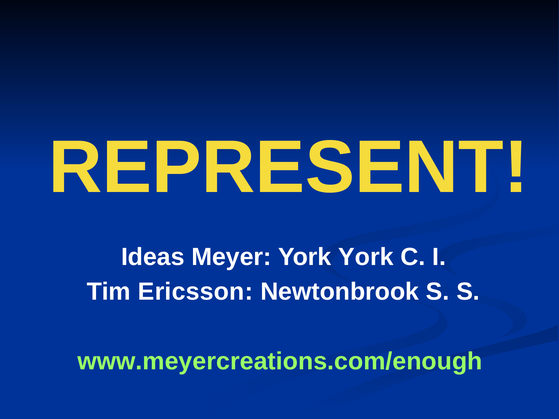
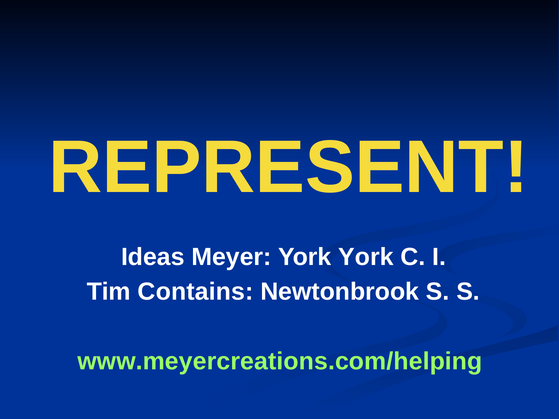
Ericsson: Ericsson -> Contains
www.meyercreations.com/enough: www.meyercreations.com/enough -> www.meyercreations.com/helping
